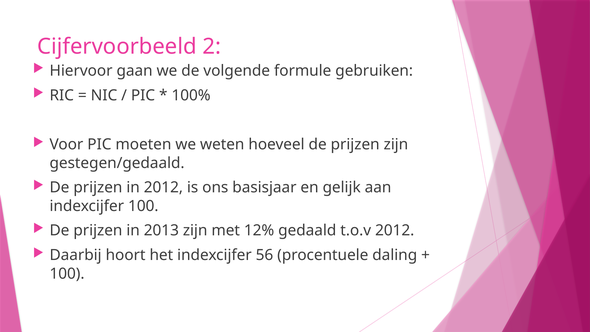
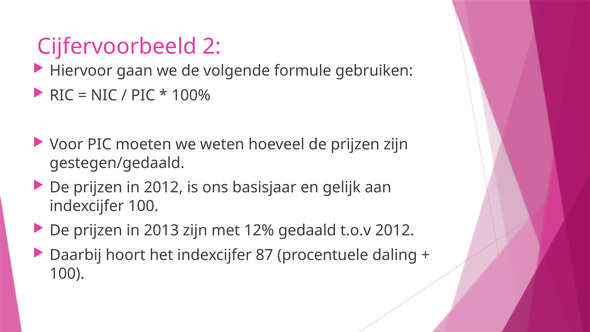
56: 56 -> 87
